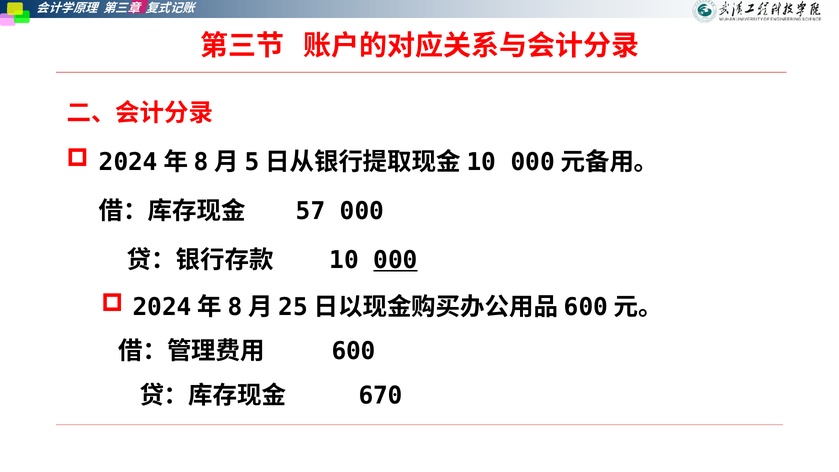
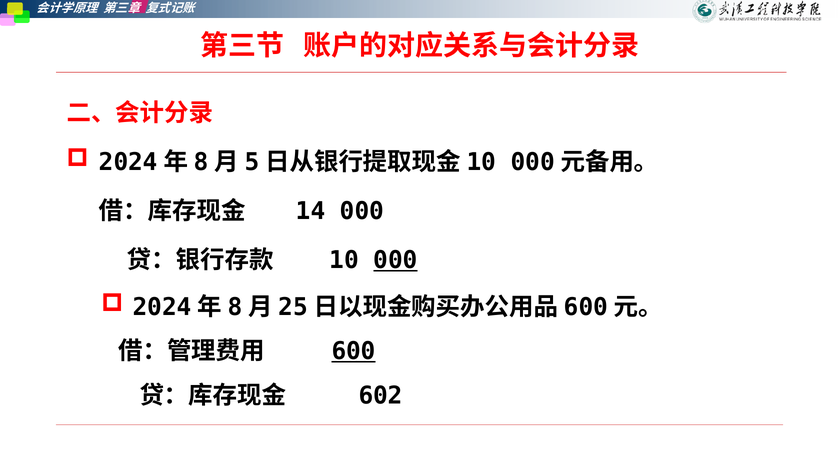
57: 57 -> 14
600 underline: none -> present
670: 670 -> 602
